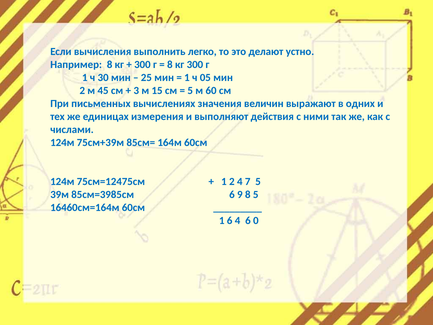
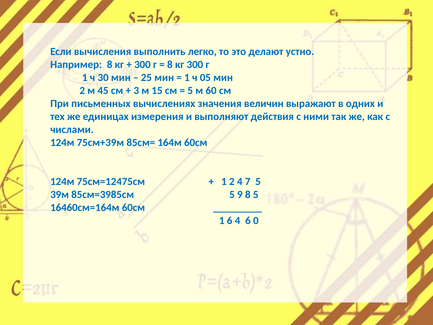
85см=3985см 6: 6 -> 5
